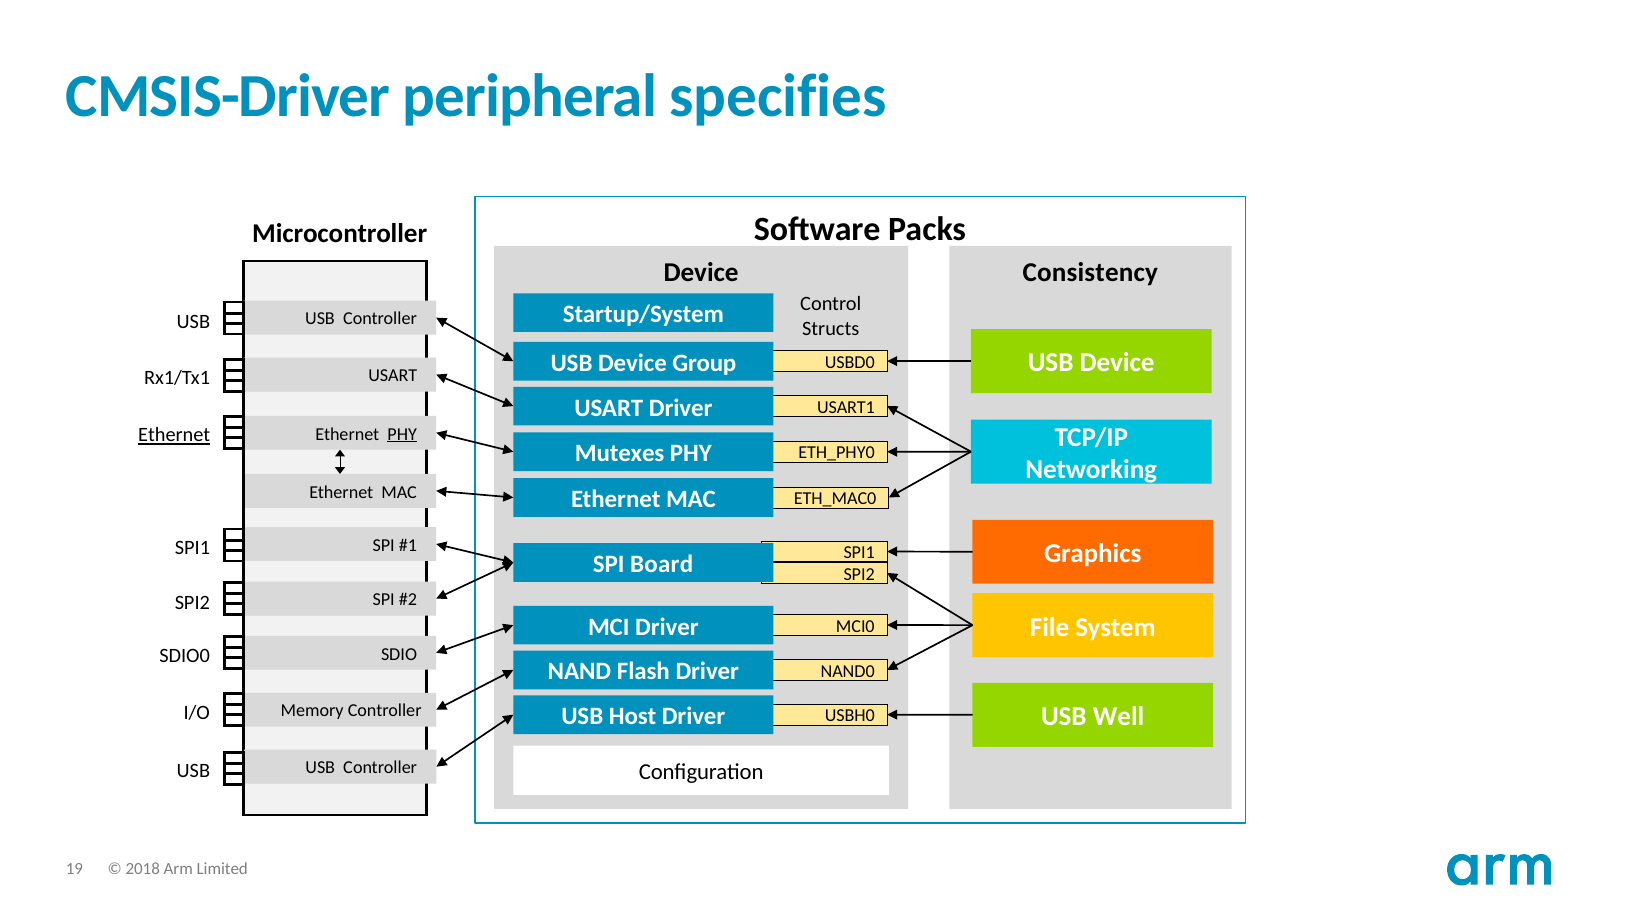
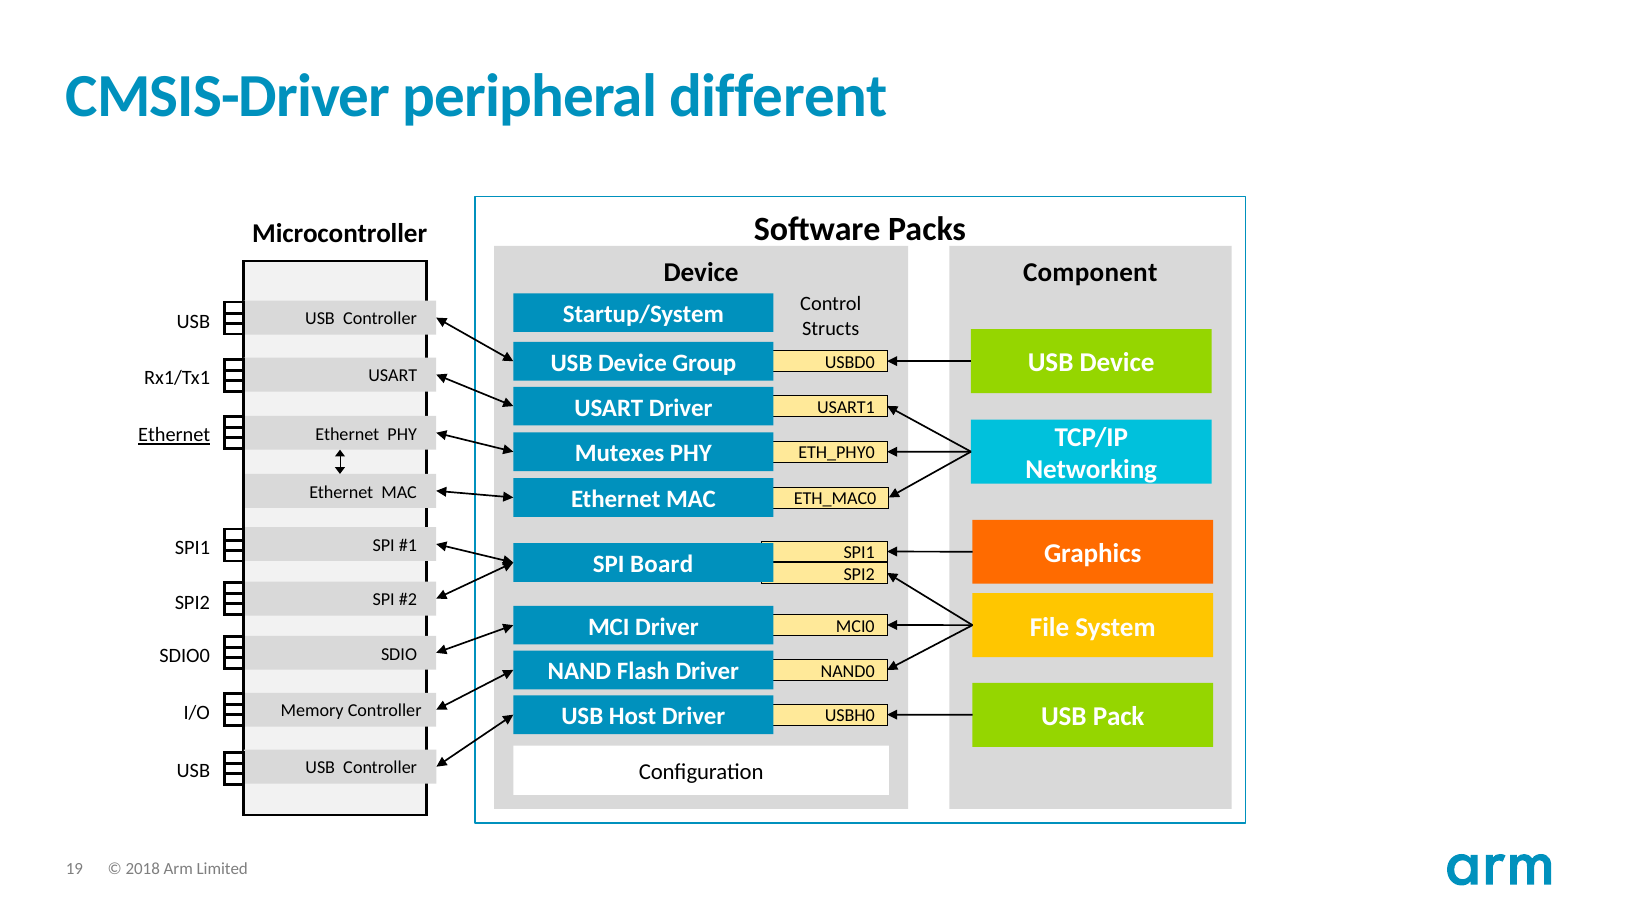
specifies: specifies -> different
Consistency: Consistency -> Component
PHY at (402, 434) underline: present -> none
Well: Well -> Pack
